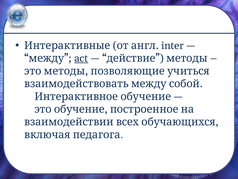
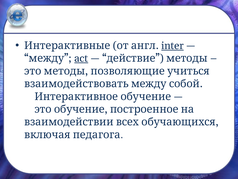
inter underline: none -> present
